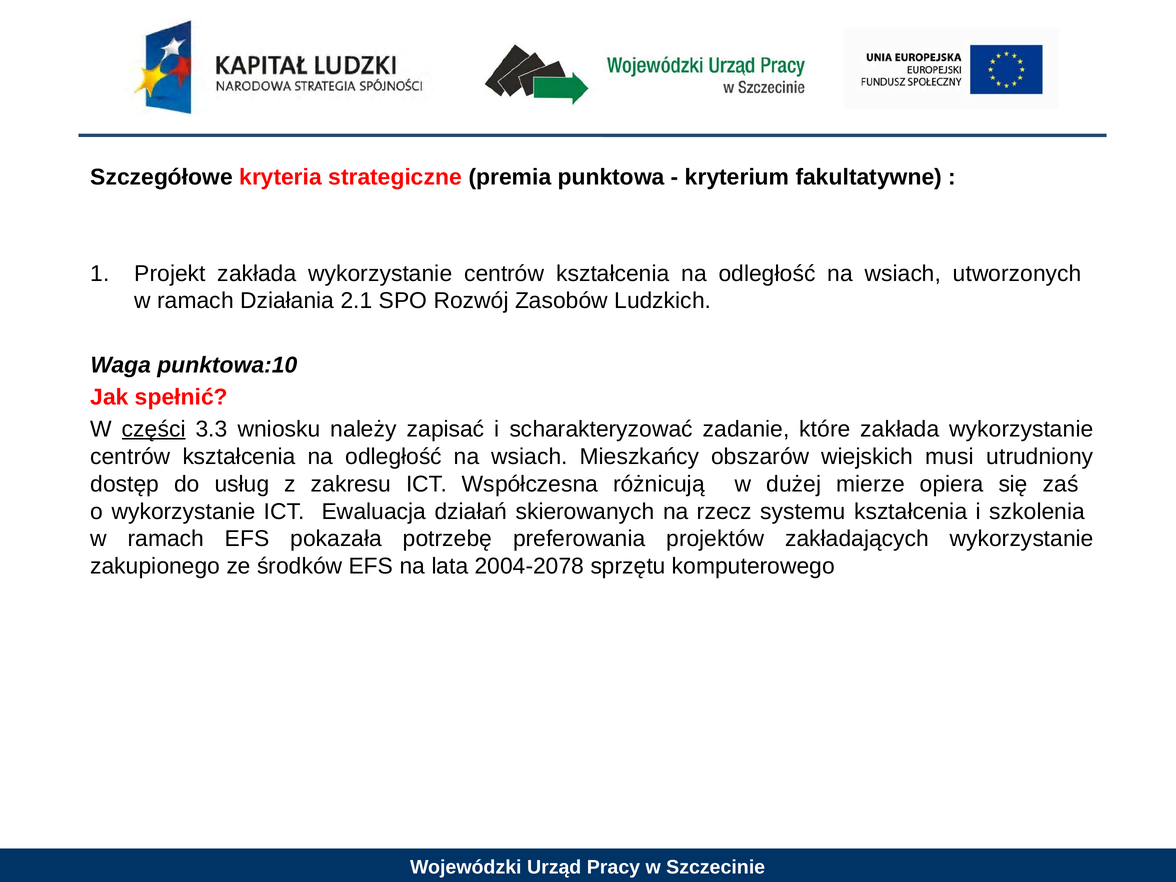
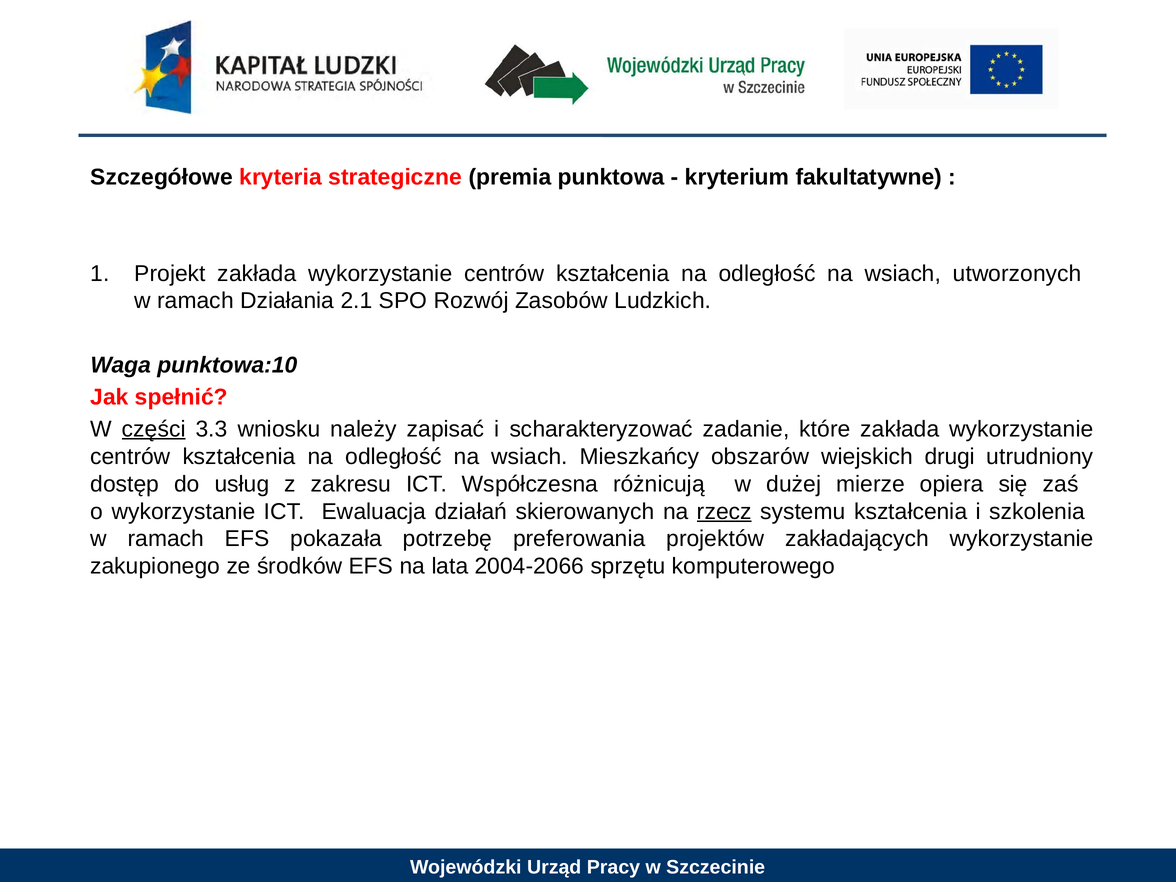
musi: musi -> drugi
rzecz underline: none -> present
2004-2078: 2004-2078 -> 2004-2066
